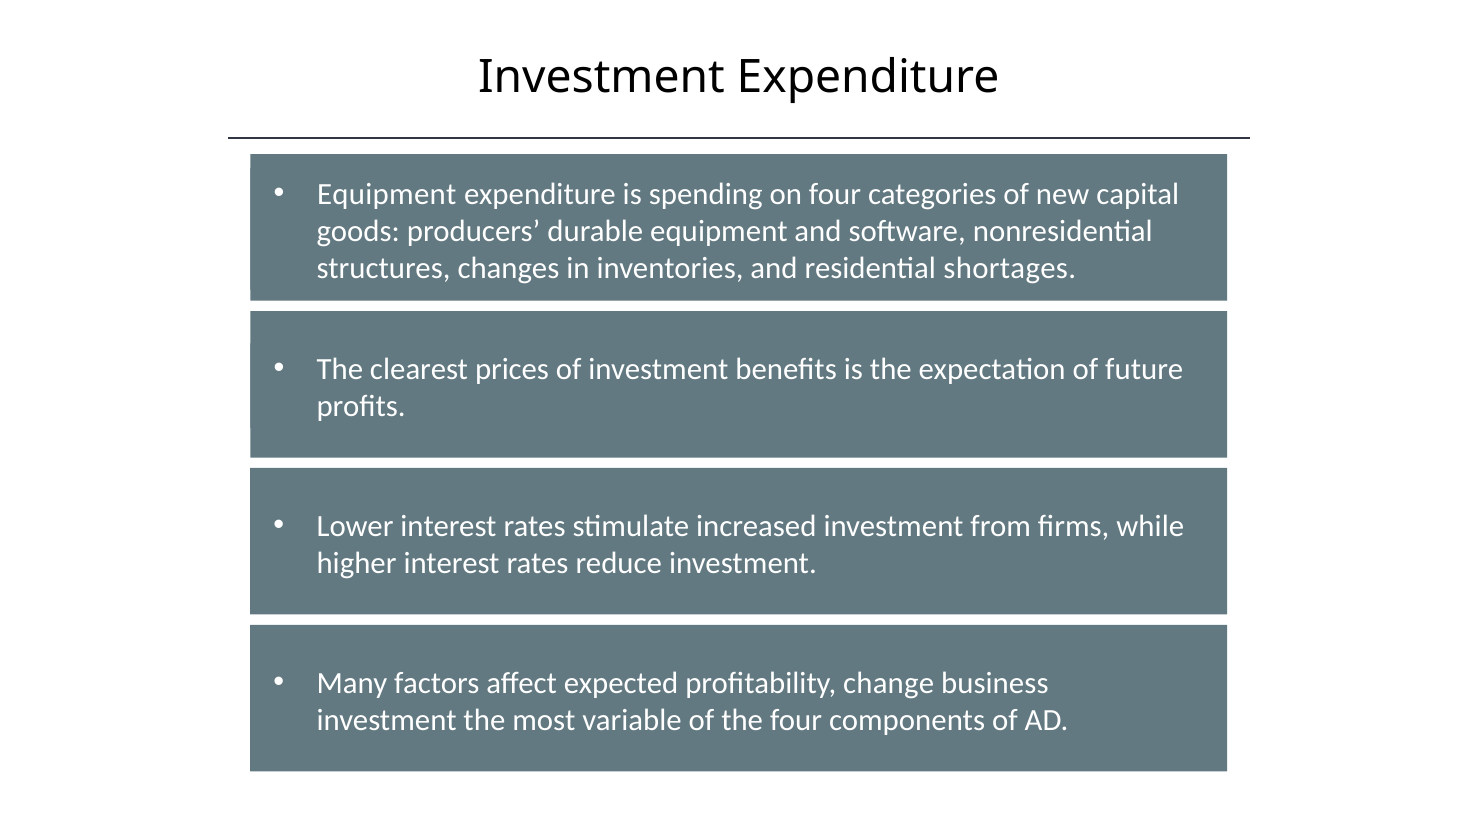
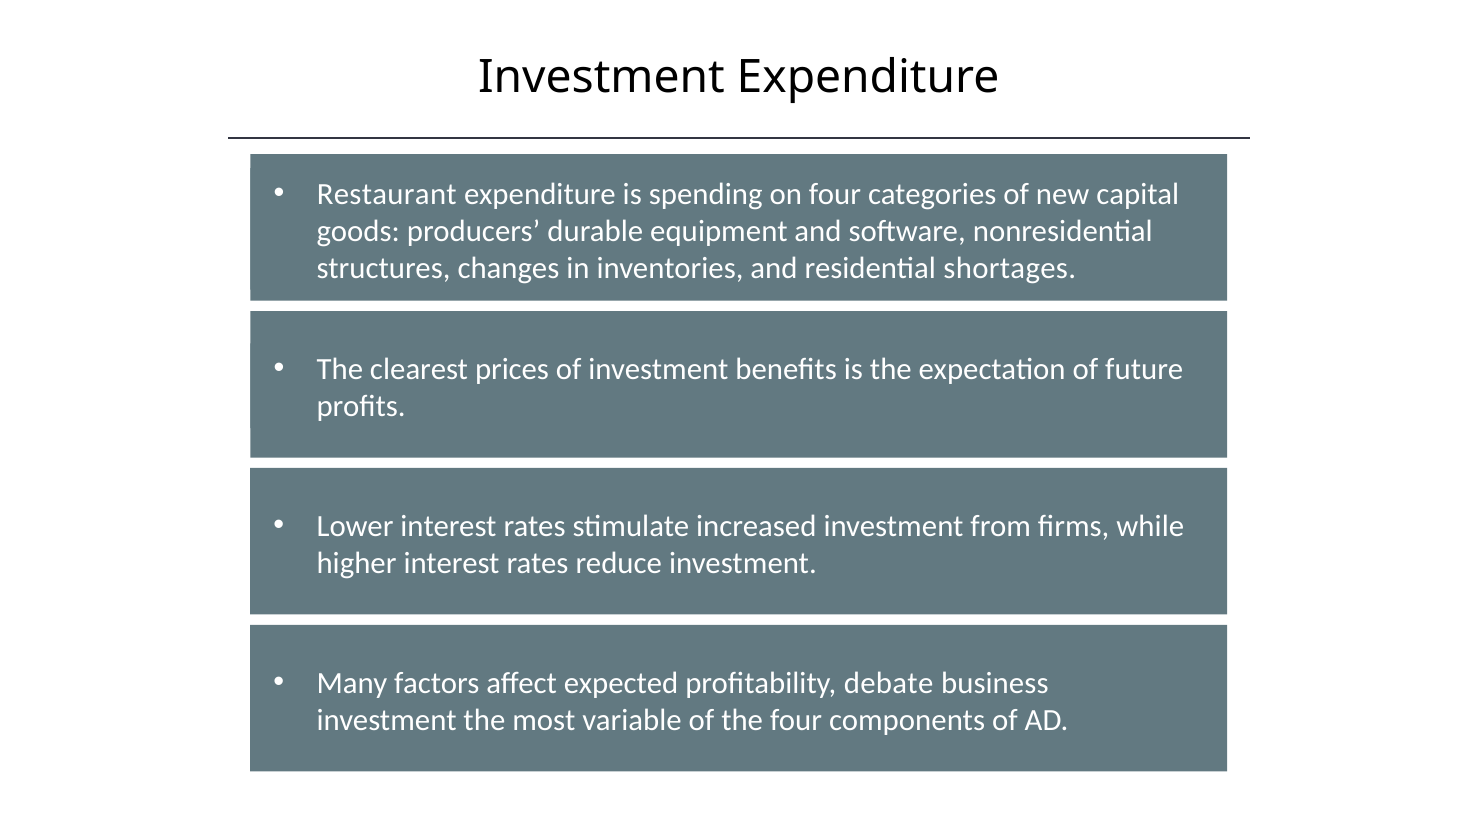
Equipment at (387, 194): Equipment -> Restaurant
change: change -> debate
